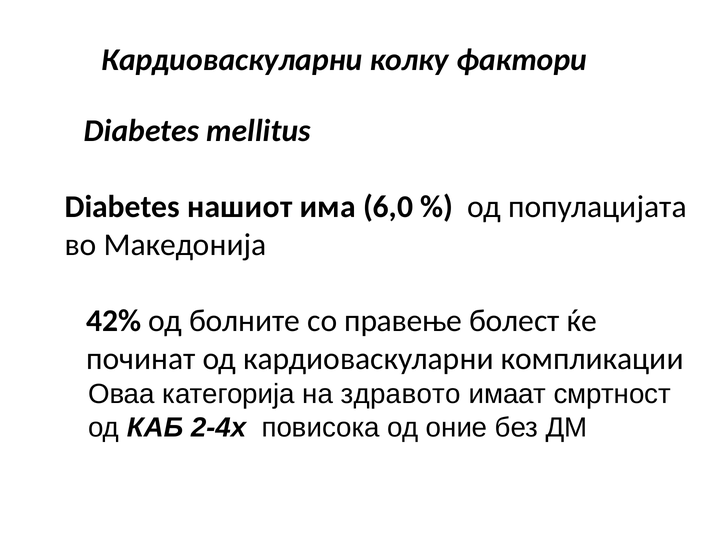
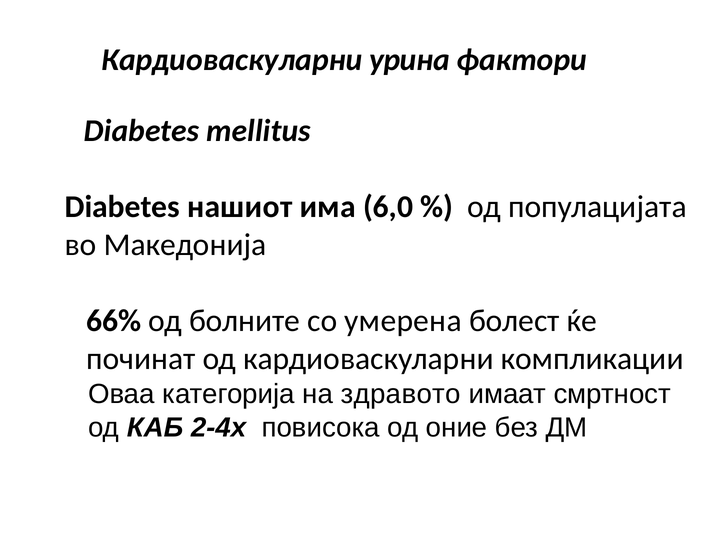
колку: колку -> урина
42%: 42% -> 66%
правење: правење -> умерена
